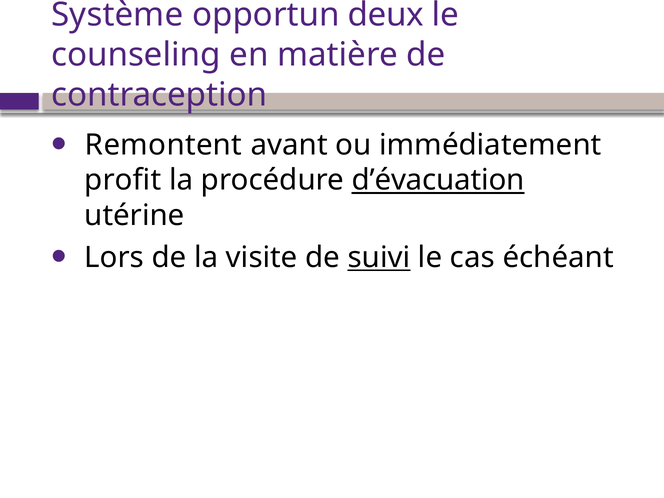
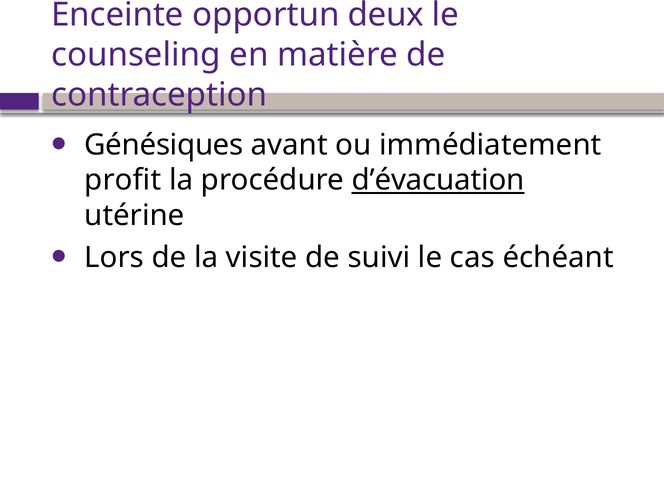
Système: Système -> Enceinte
Remontent: Remontent -> Génésiques
suivi underline: present -> none
